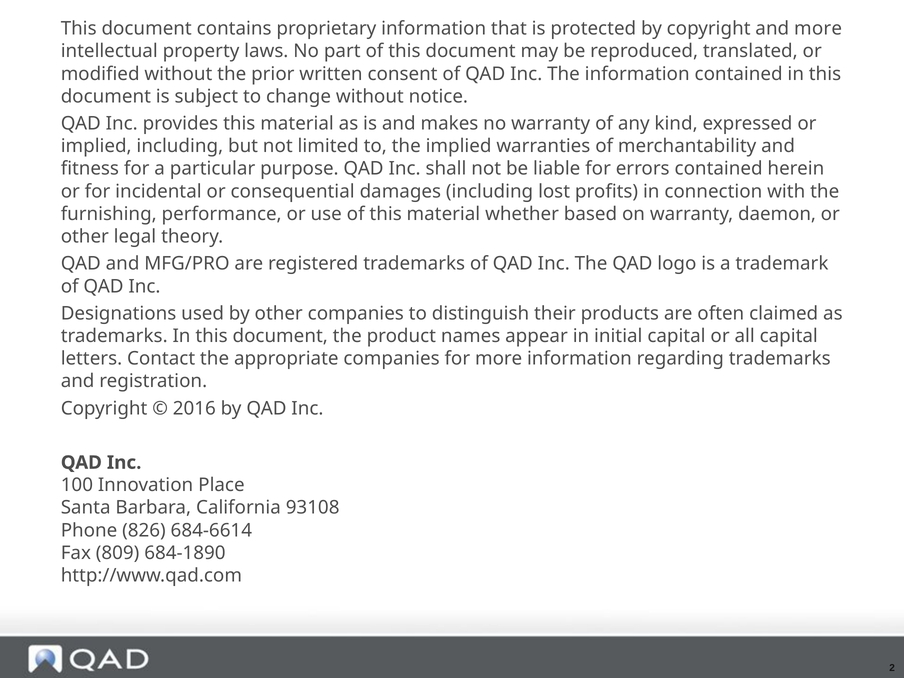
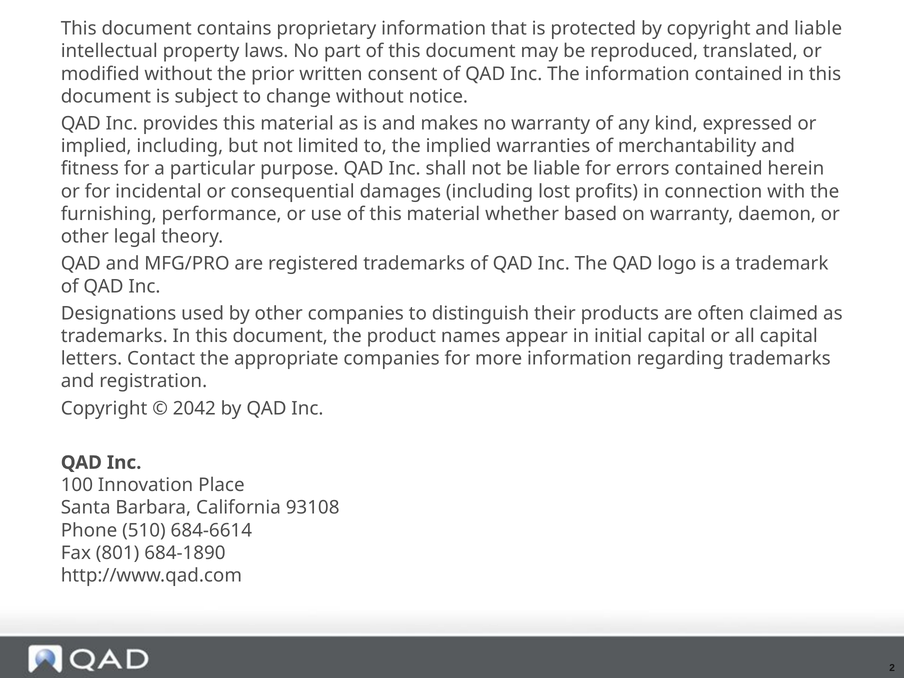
and more: more -> liable
2016: 2016 -> 2042
826: 826 -> 510
809: 809 -> 801
